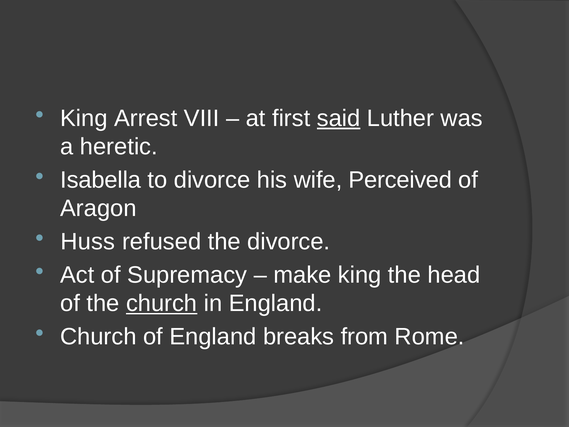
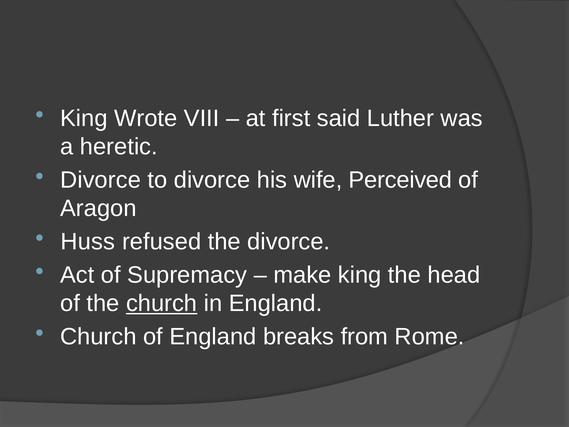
Arrest: Arrest -> Wrote
said underline: present -> none
Isabella at (101, 180): Isabella -> Divorce
